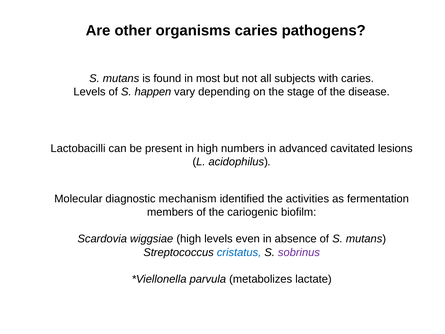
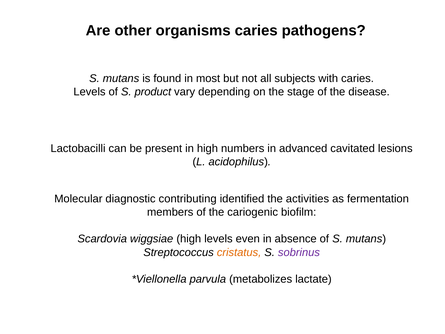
happen: happen -> product
mechanism: mechanism -> contributing
cristatus colour: blue -> orange
